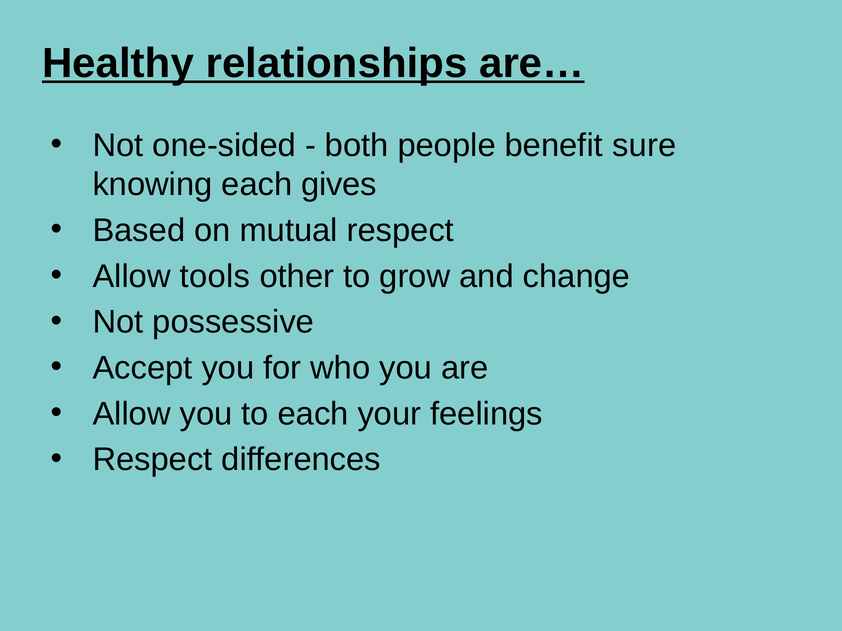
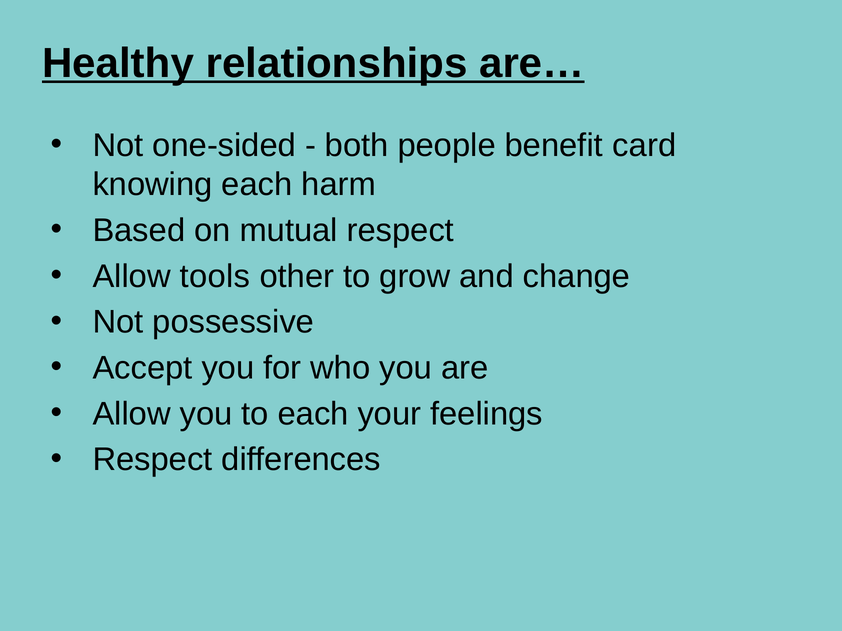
sure: sure -> card
gives: gives -> harm
